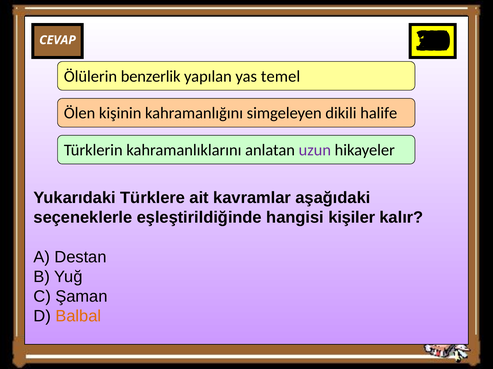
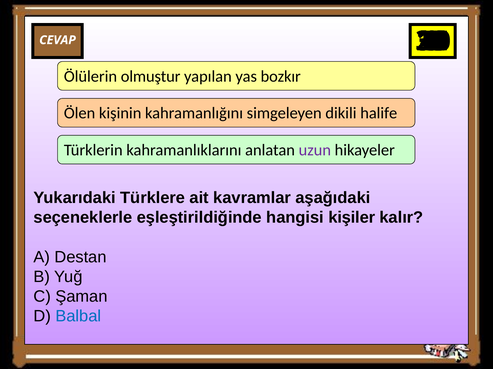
benzerlik: benzerlik -> olmuştur
temel: temel -> bozkır
Balbal colour: orange -> blue
